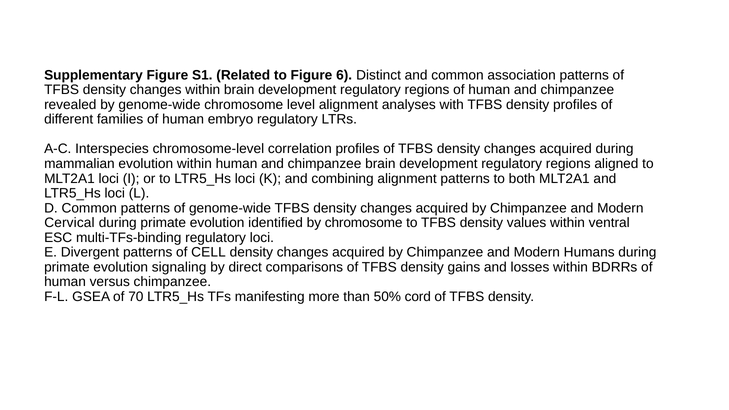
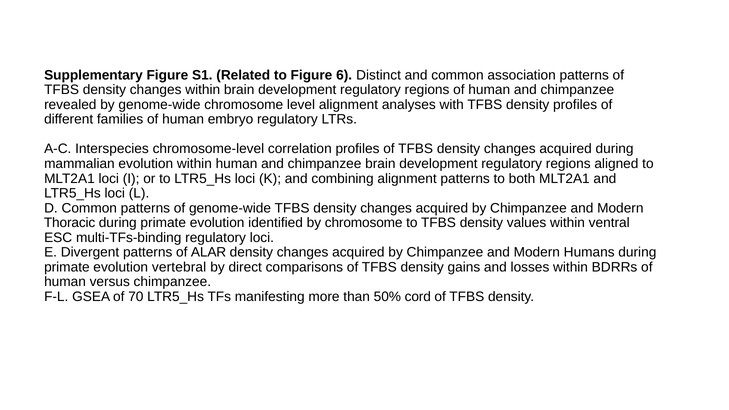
Cervical: Cervical -> Thoracic
CELL: CELL -> ALAR
signaling: signaling -> vertebral
